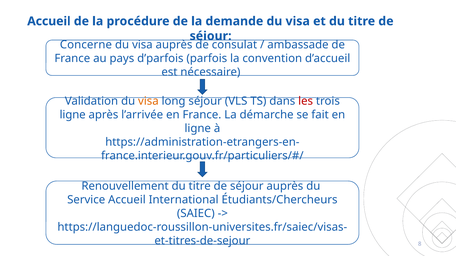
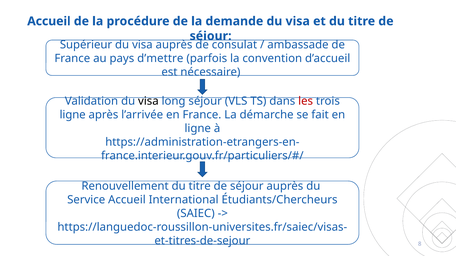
Concerne: Concerne -> Supérieur
d’parfois: d’parfois -> d’mettre
visa at (148, 101) colour: orange -> black
